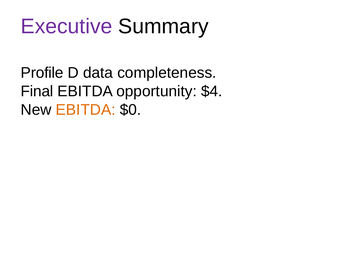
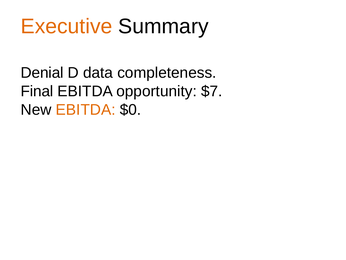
Executive colour: purple -> orange
Profile: Profile -> Denial
$4: $4 -> $7
